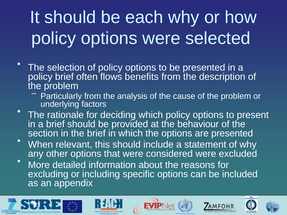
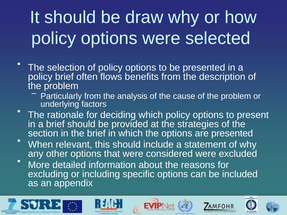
each: each -> draw
behaviour: behaviour -> strategies
